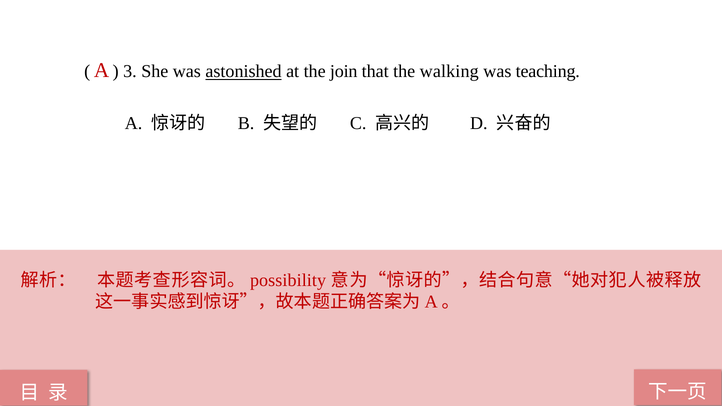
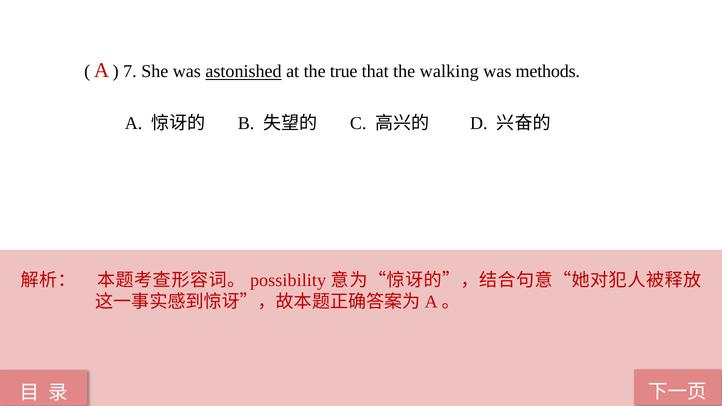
3: 3 -> 7
join: join -> true
teaching: teaching -> methods
